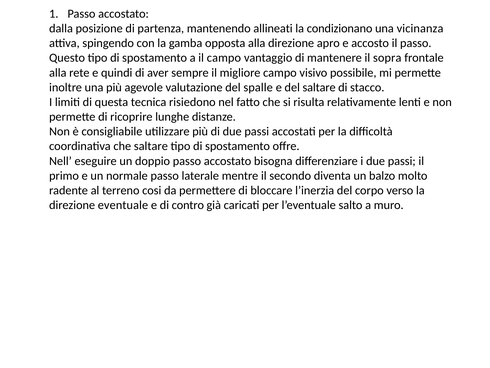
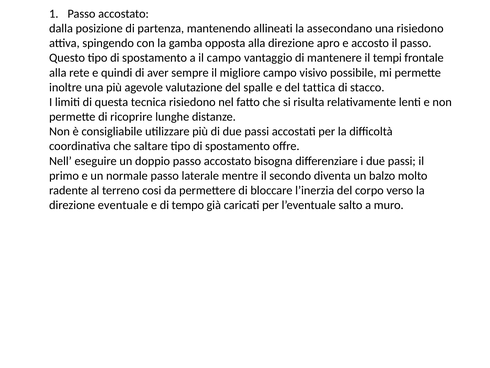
condizionano: condizionano -> assecondano
una vicinanza: vicinanza -> risiedono
sopra: sopra -> tempi
del saltare: saltare -> tattica
contro: contro -> tempo
